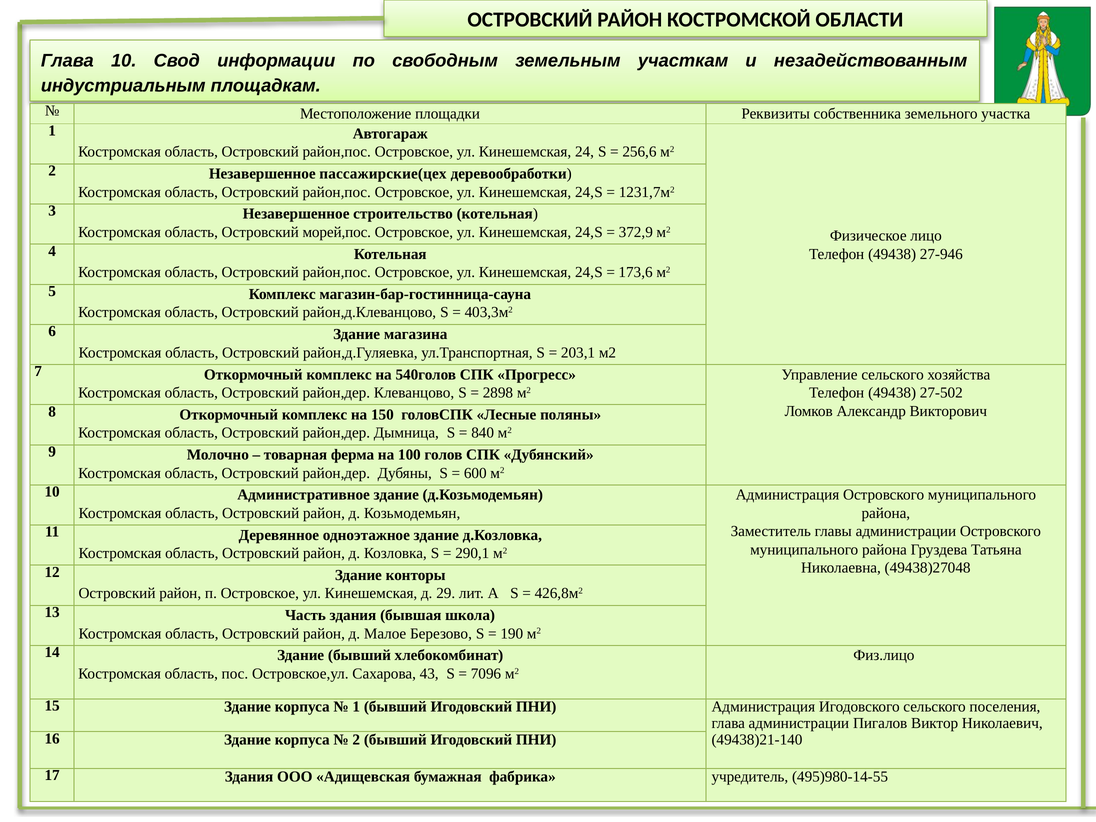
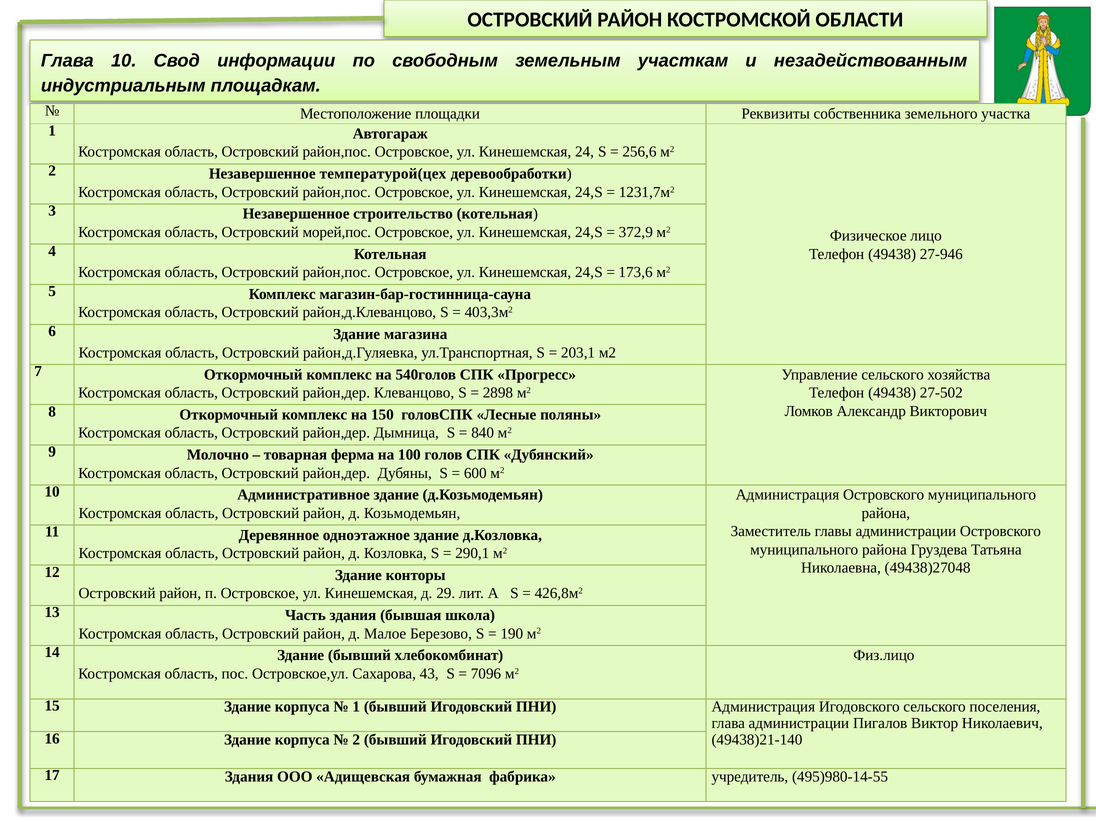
пассажирские(цех: пассажирские(цех -> температурой(цех
